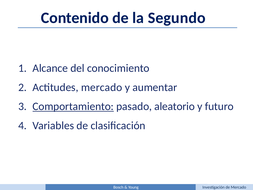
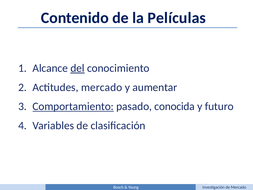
Segundo: Segundo -> Películas
del underline: none -> present
aleatorio: aleatorio -> conocida
